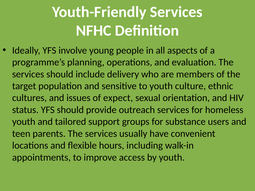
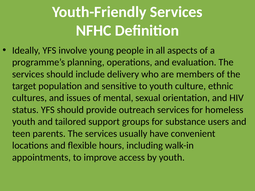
expect: expect -> mental
